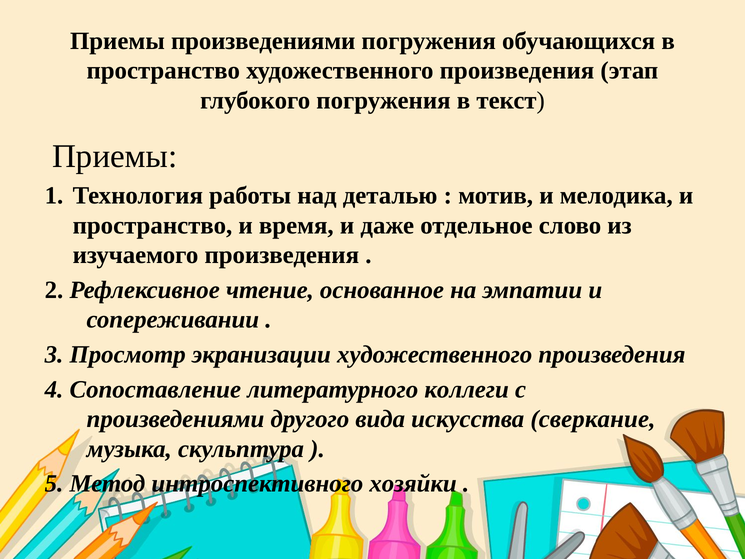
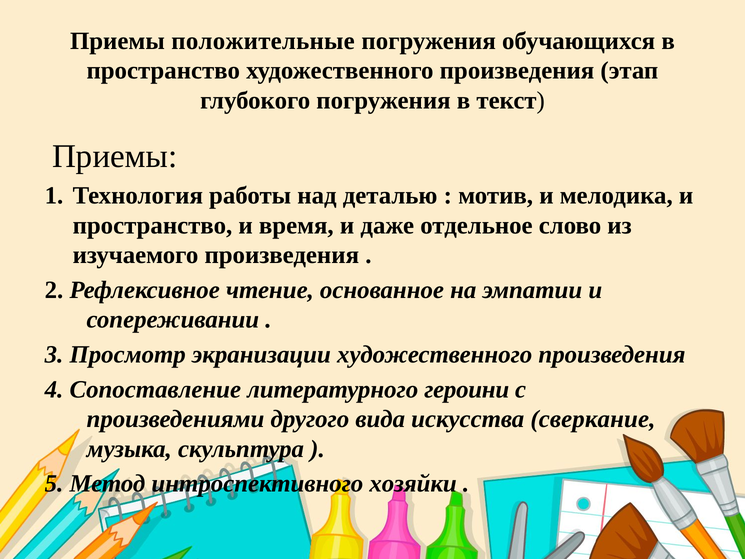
Приемы произведениями: произведениями -> положительные
коллеги: коллеги -> героини
